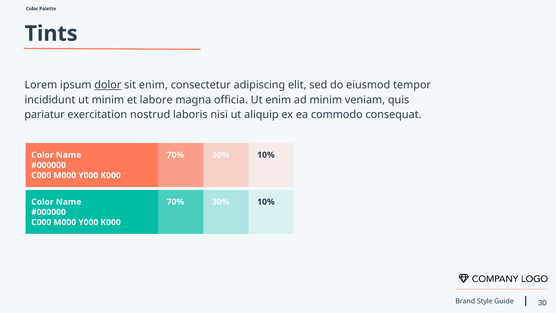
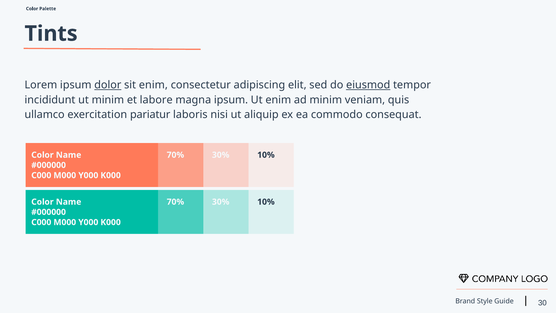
eiusmod underline: none -> present
magna officia: officia -> ipsum
pariatur: pariatur -> ullamco
nostrud: nostrud -> pariatur
